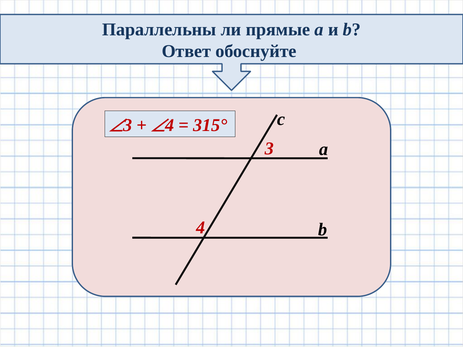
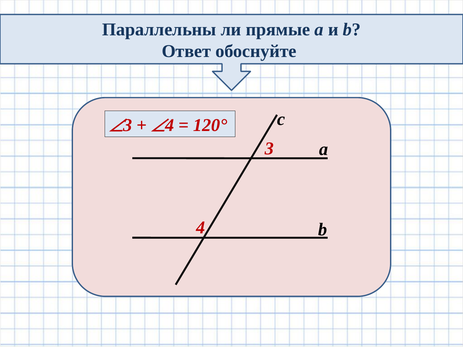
315°: 315° -> 120°
